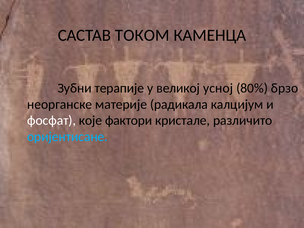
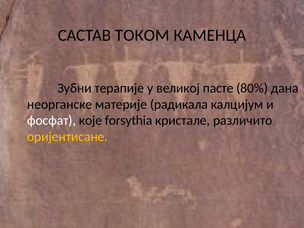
усној: усној -> пасте
брзо: брзо -> дана
фактори: фактори -> forsythia
оријентисане colour: light blue -> yellow
